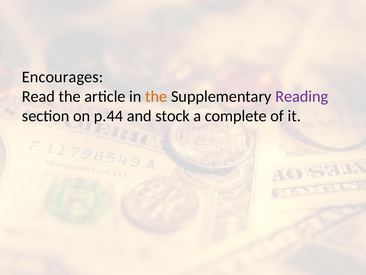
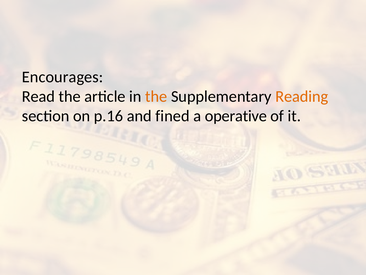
Reading colour: purple -> orange
p.44: p.44 -> p.16
stock: stock -> fined
complete: complete -> operative
